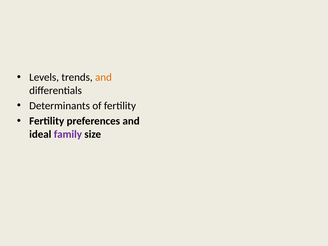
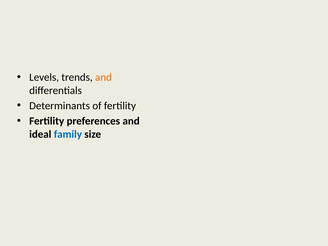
family colour: purple -> blue
